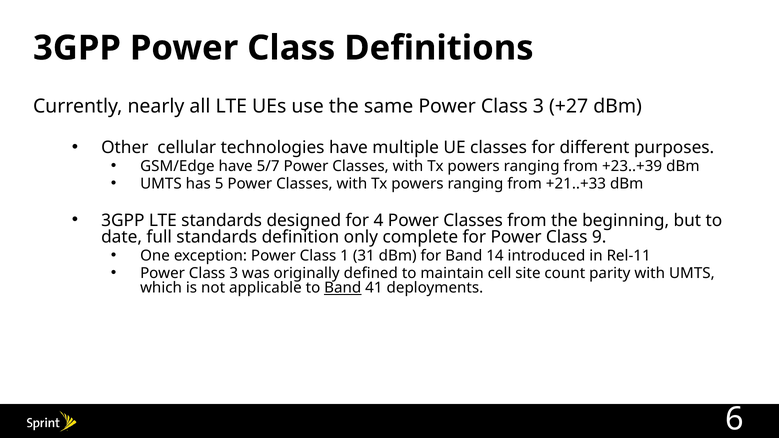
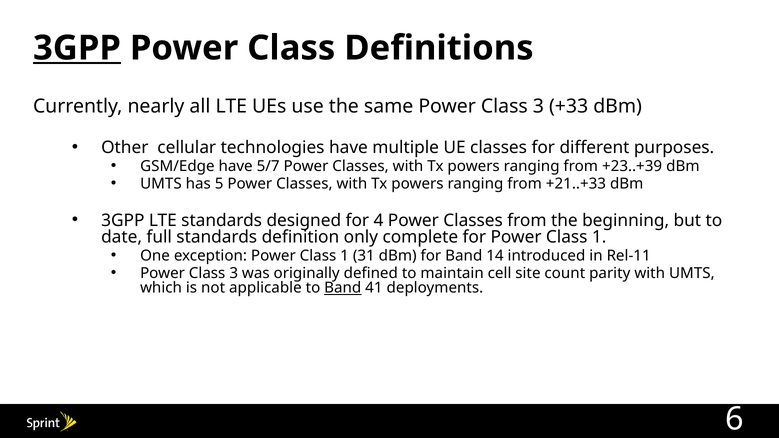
3GPP at (77, 48) underline: none -> present
+27: +27 -> +33
for Power Class 9: 9 -> 1
